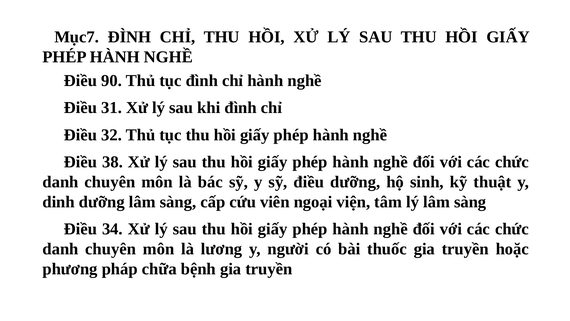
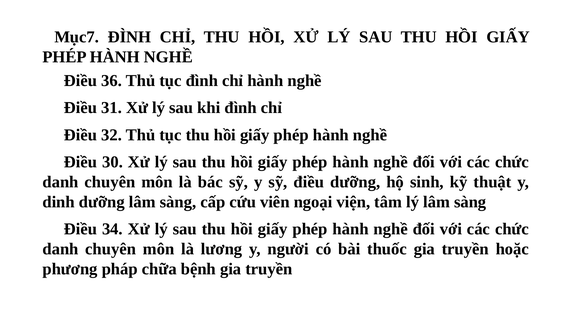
90: 90 -> 36
38: 38 -> 30
